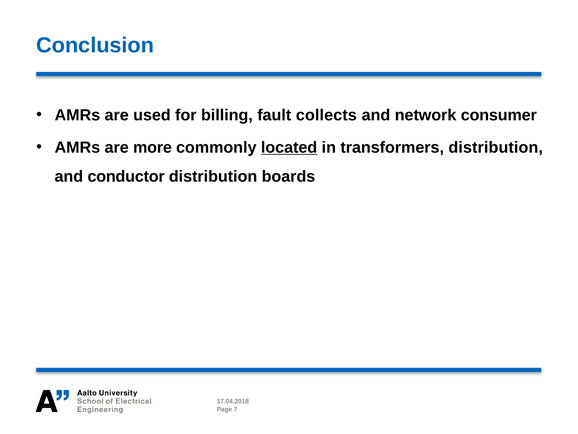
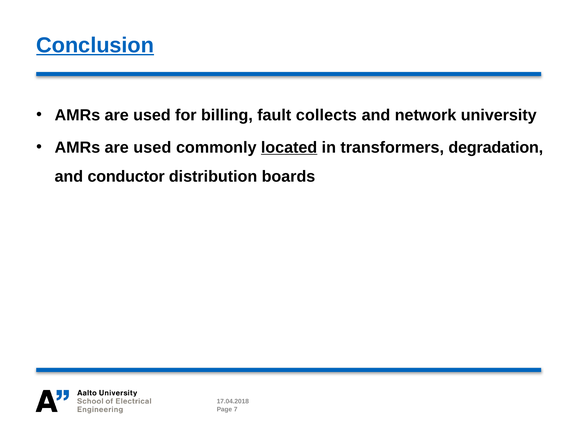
Conclusion underline: none -> present
consumer: consumer -> university
more at (152, 147): more -> used
transformers distribution: distribution -> degradation
